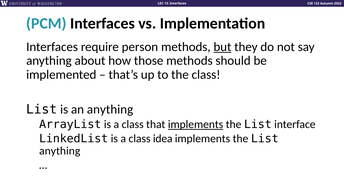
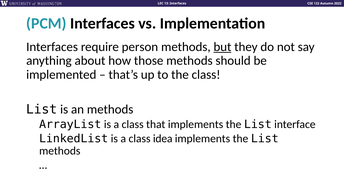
an anything: anything -> methods
implements at (196, 125) underline: present -> none
anything at (60, 151): anything -> methods
